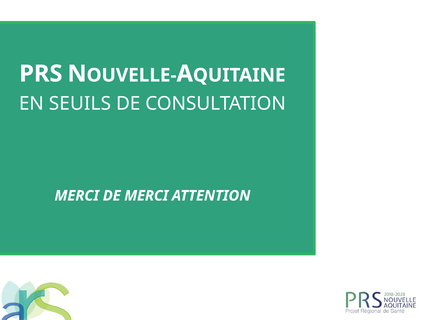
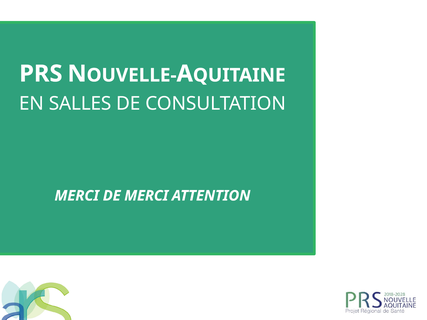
SEUILS: SEUILS -> SALLES
